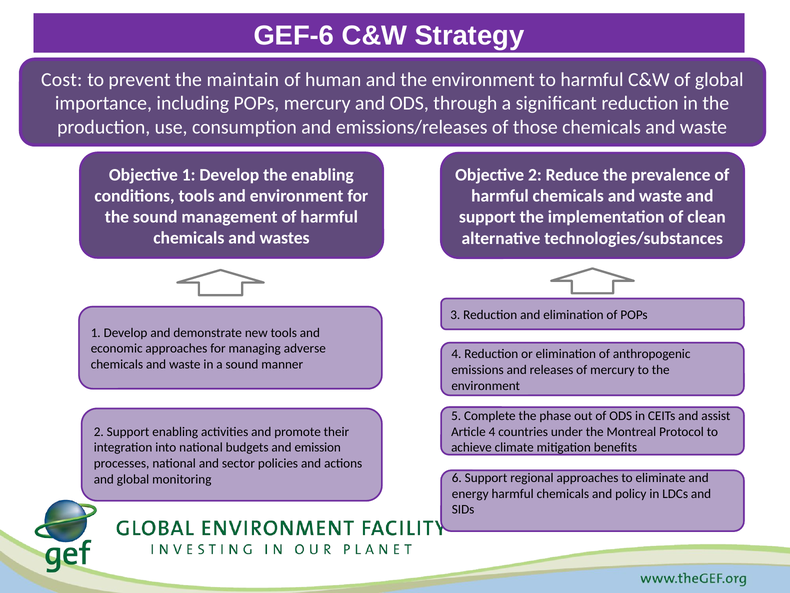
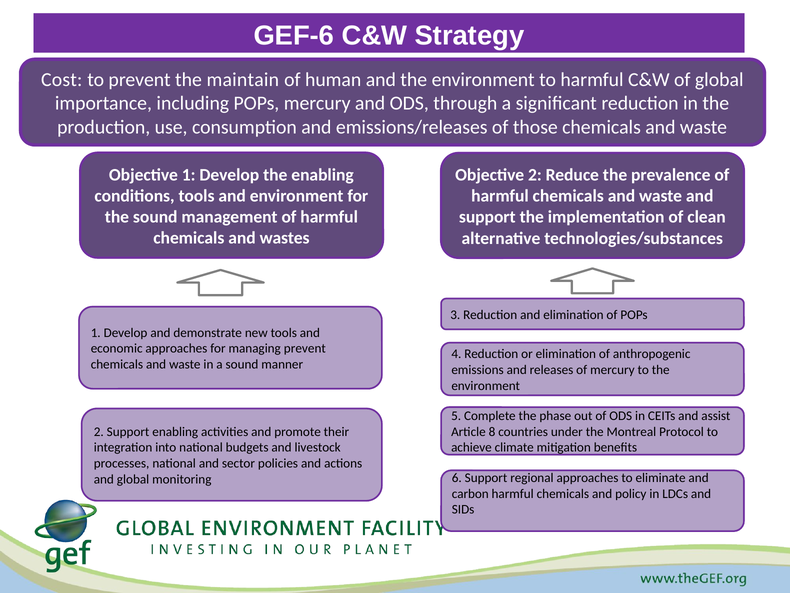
managing adverse: adverse -> prevent
Article 4: 4 -> 8
emission: emission -> livestock
energy: energy -> carbon
